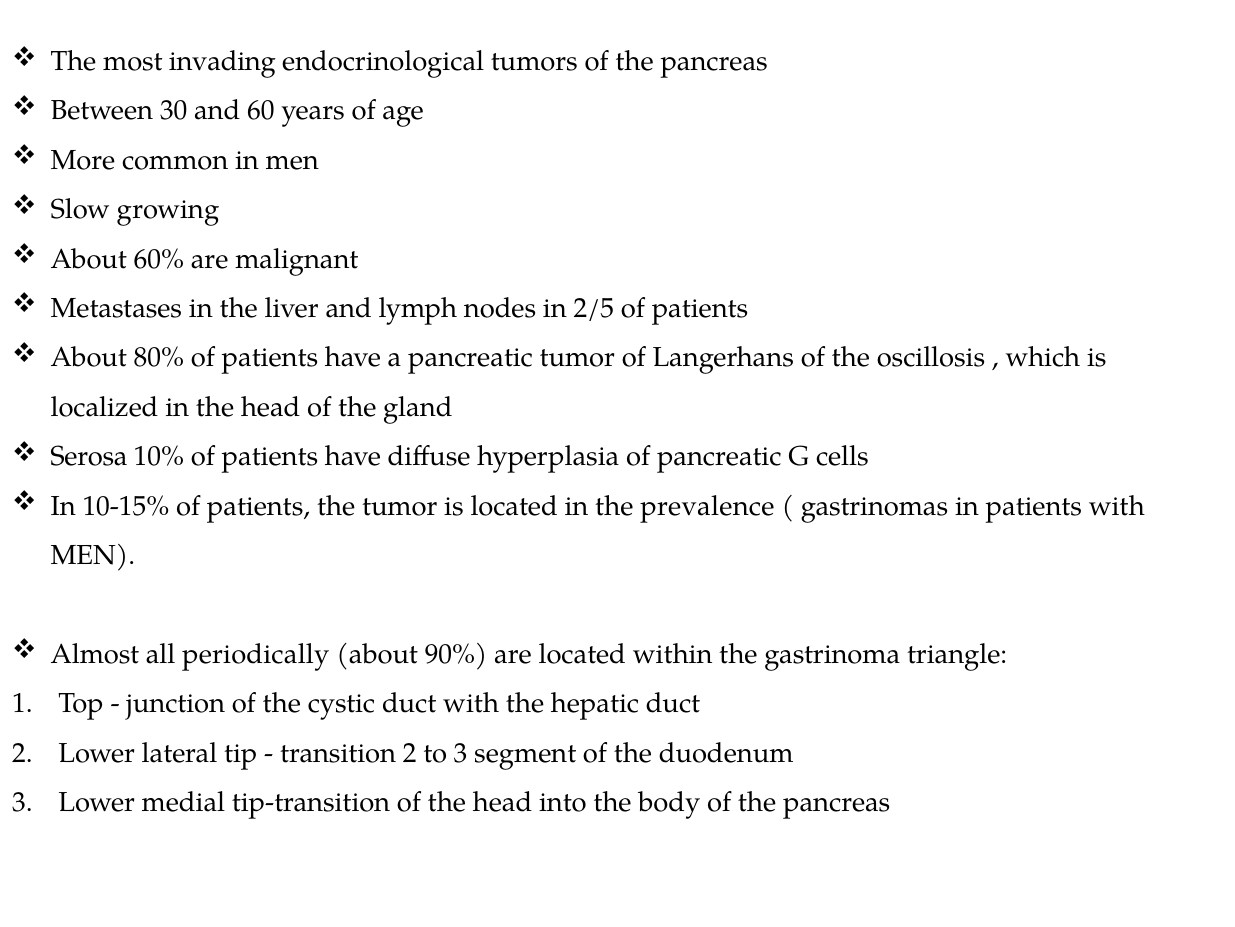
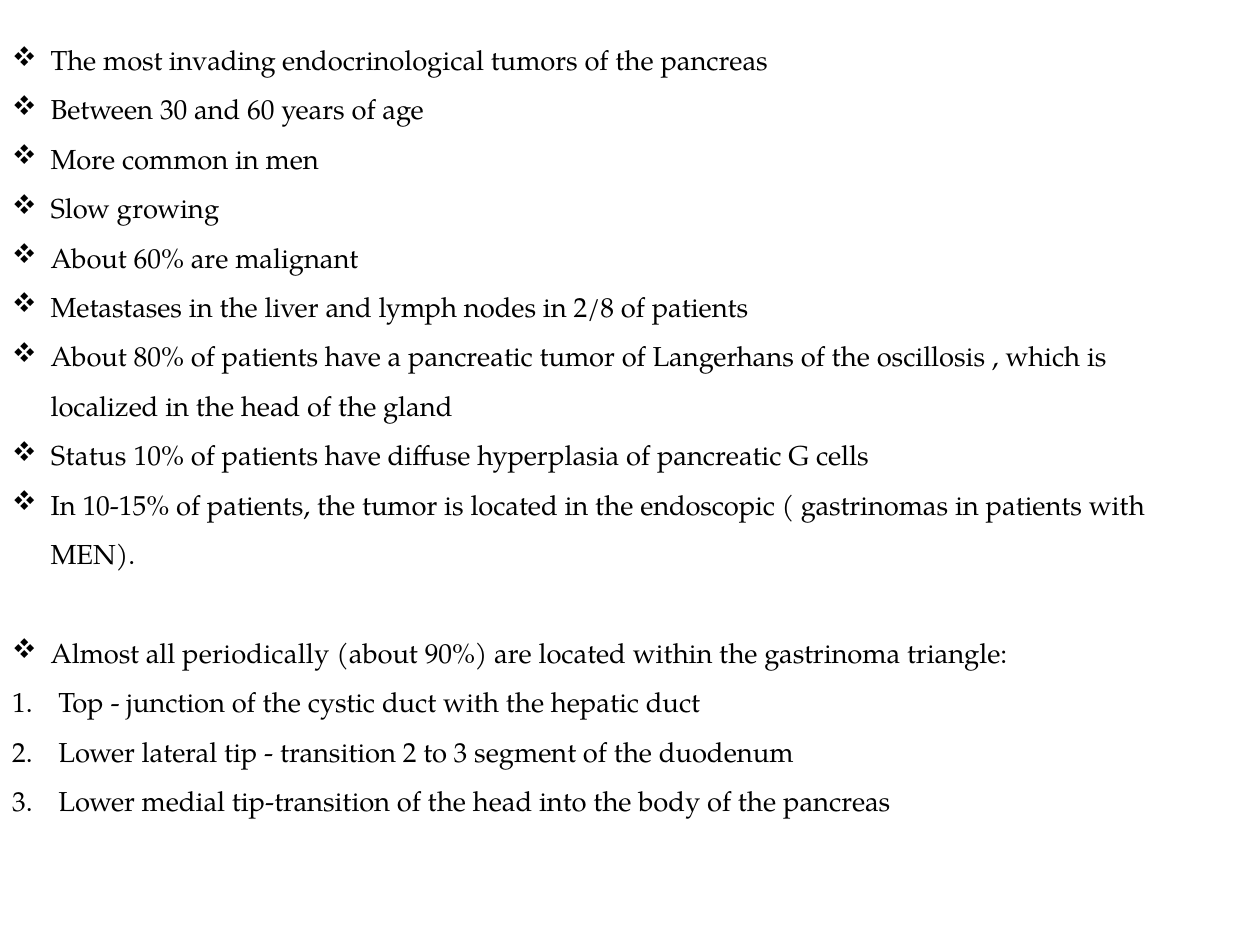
2/5: 2/5 -> 2/8
Serosa: Serosa -> Status
prevalence: prevalence -> endoscopic
